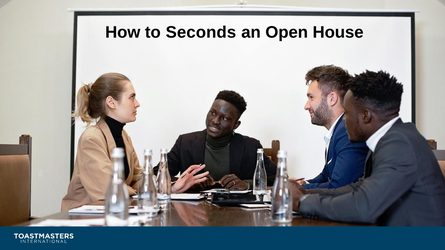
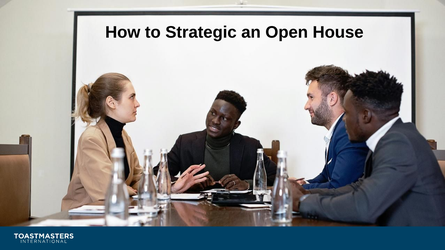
Seconds: Seconds -> Strategic
